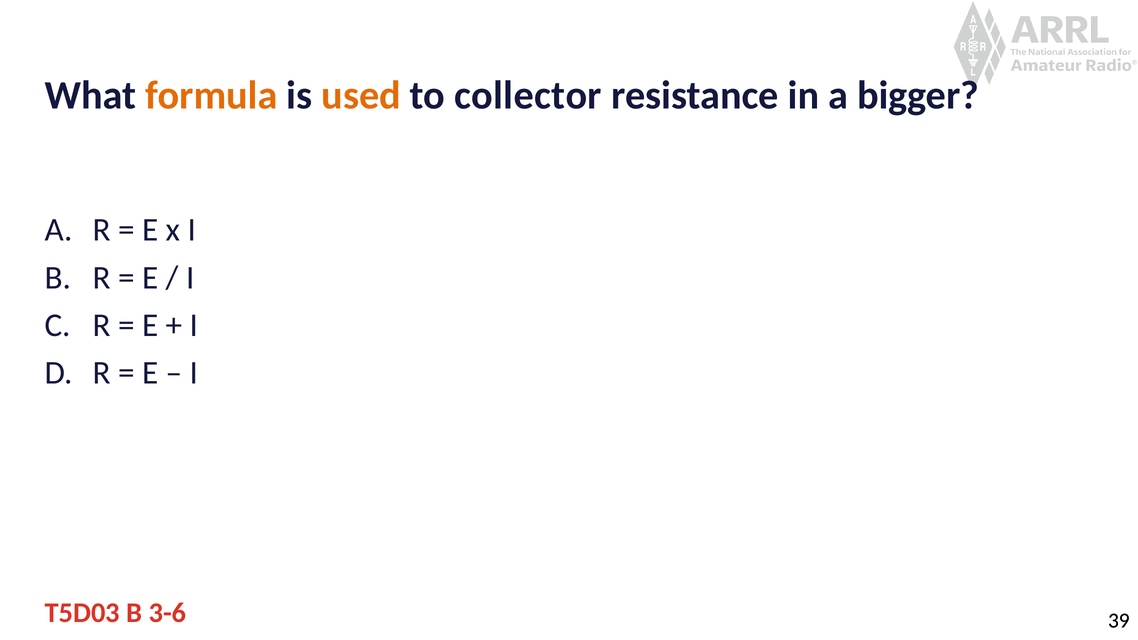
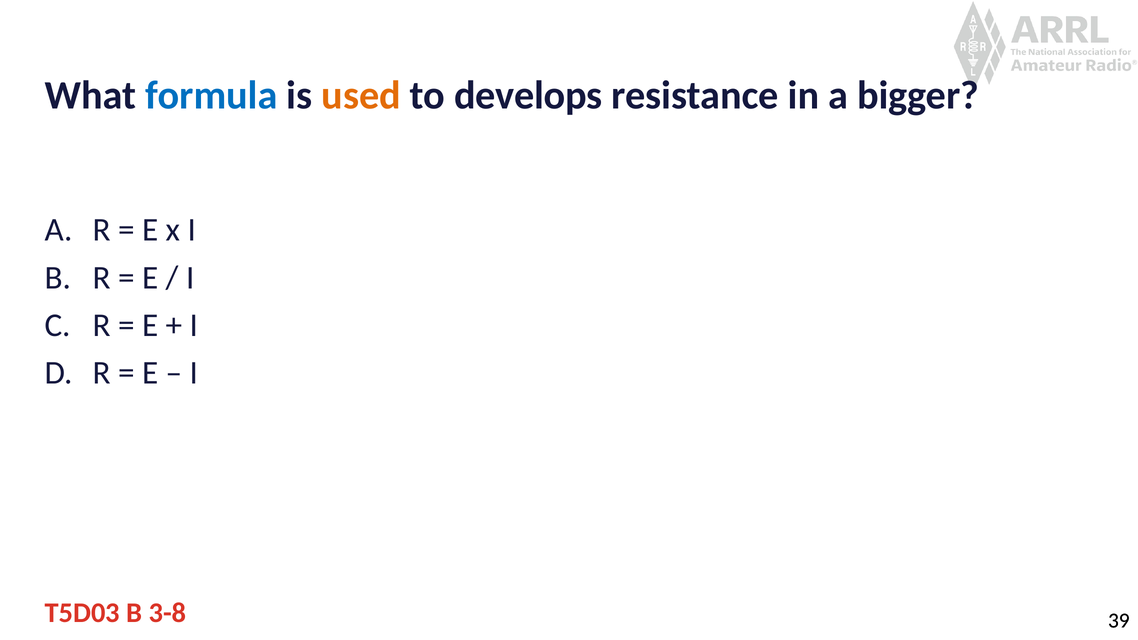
formula colour: orange -> blue
collector: collector -> develops
3-6: 3-6 -> 3-8
